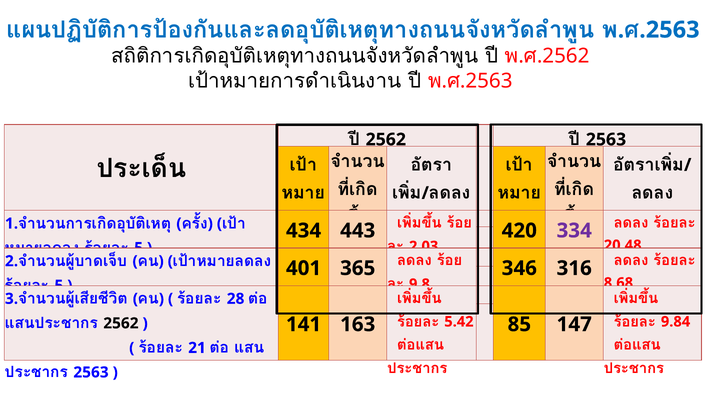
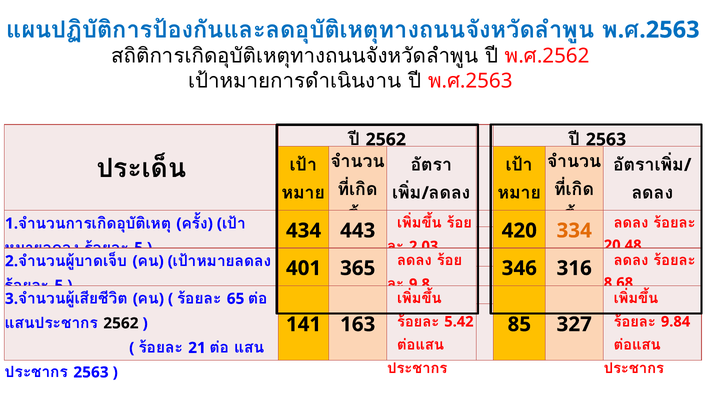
334 colour: purple -> orange
28: 28 -> 65
147: 147 -> 327
